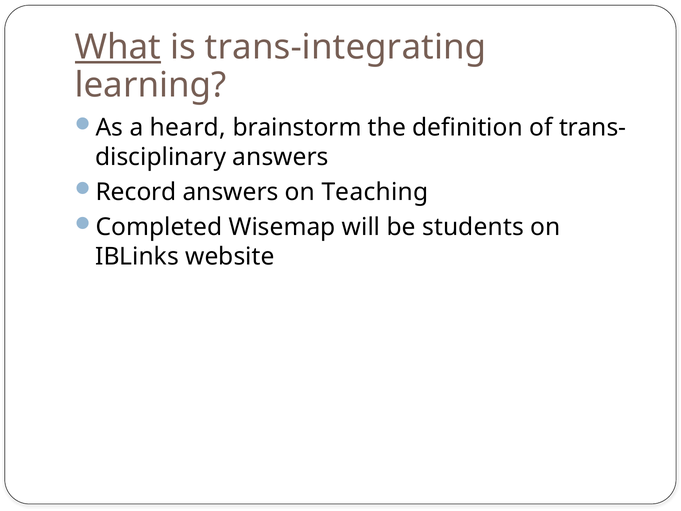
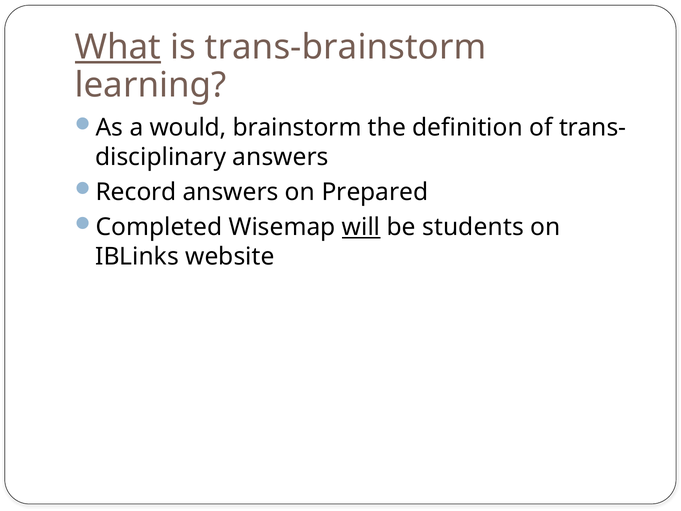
trans-integrating: trans-integrating -> trans-brainstorm
heard: heard -> would
Teaching: Teaching -> Prepared
will underline: none -> present
